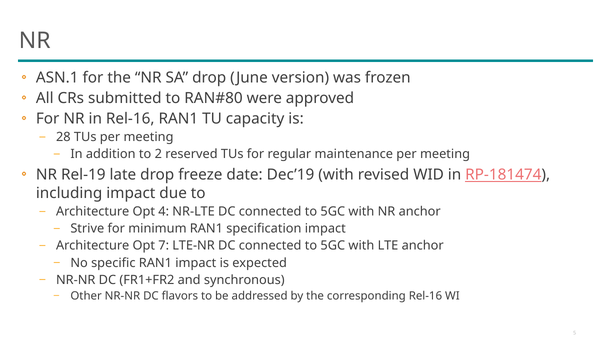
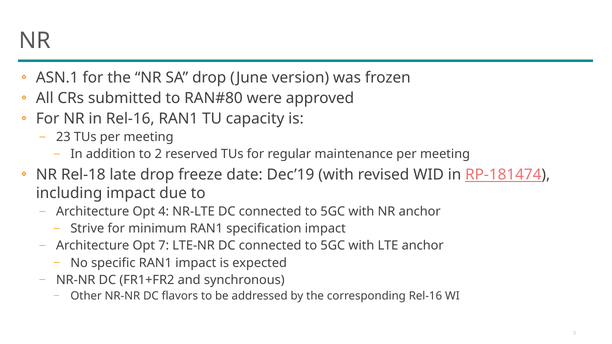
28: 28 -> 23
Rel-19: Rel-19 -> Rel-18
